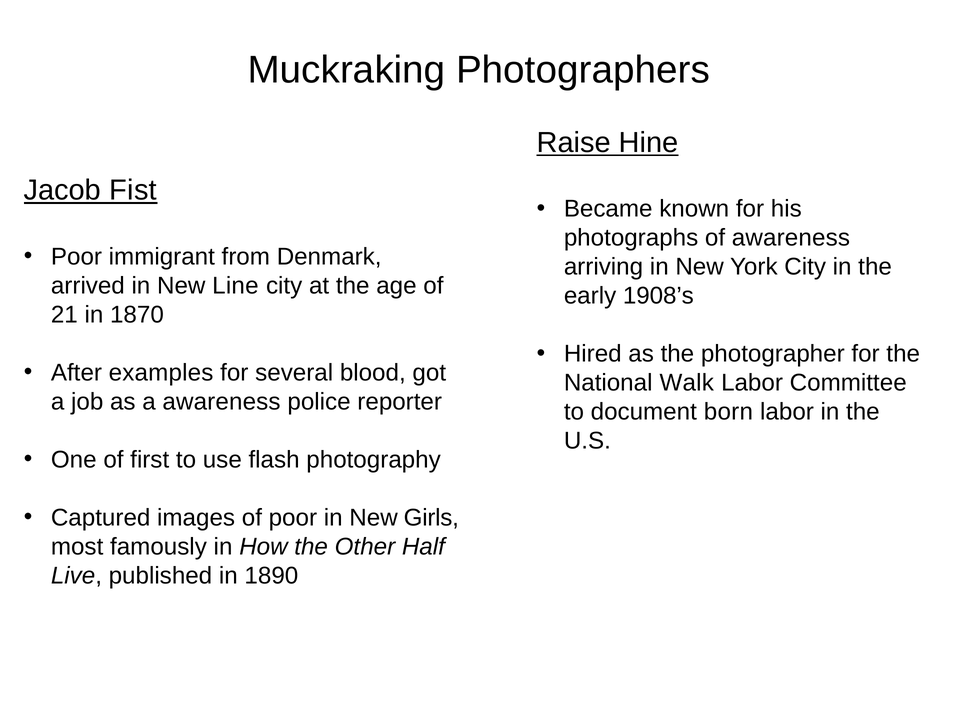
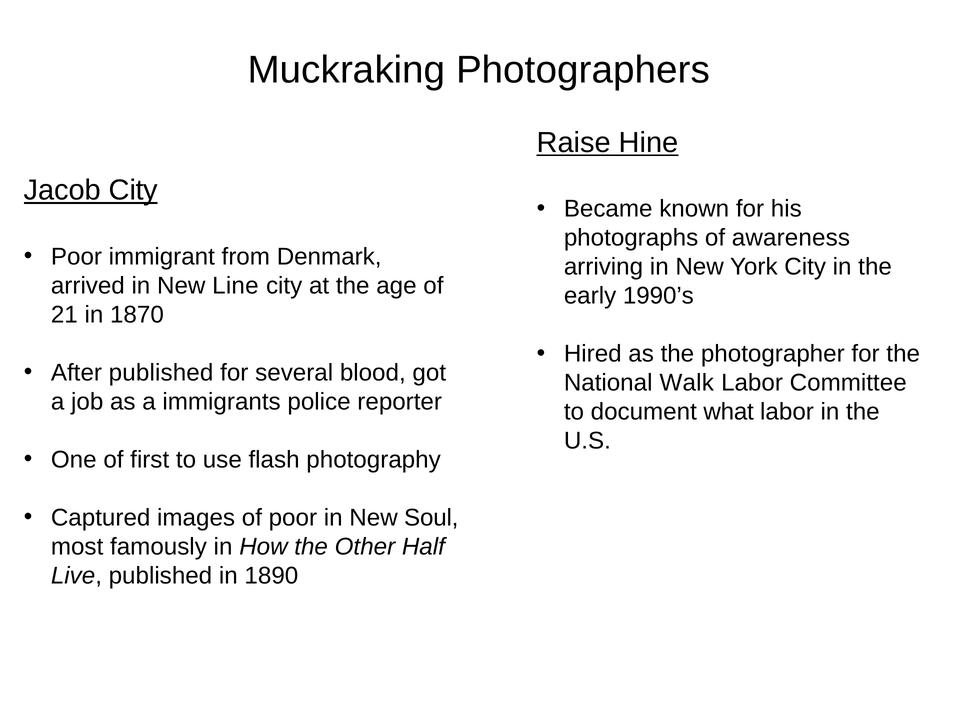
Jacob Fist: Fist -> City
1908’s: 1908’s -> 1990’s
After examples: examples -> published
a awareness: awareness -> immigrants
born: born -> what
Girls: Girls -> Soul
